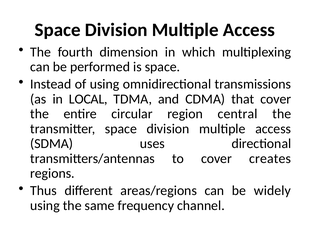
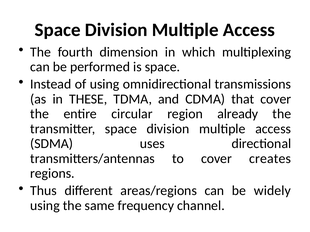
LOCAL: LOCAL -> THESE
central: central -> already
